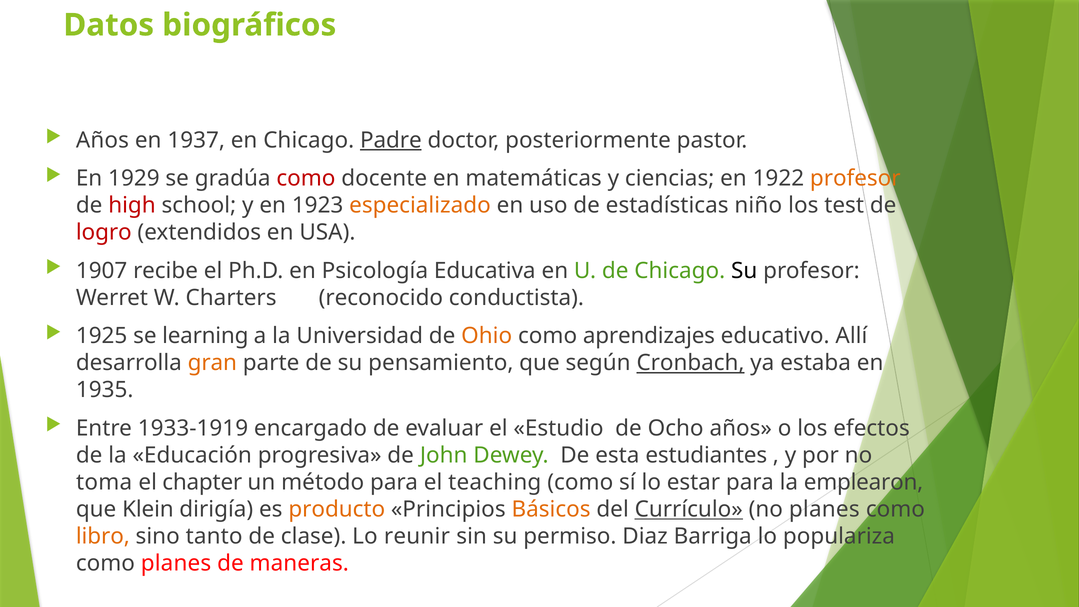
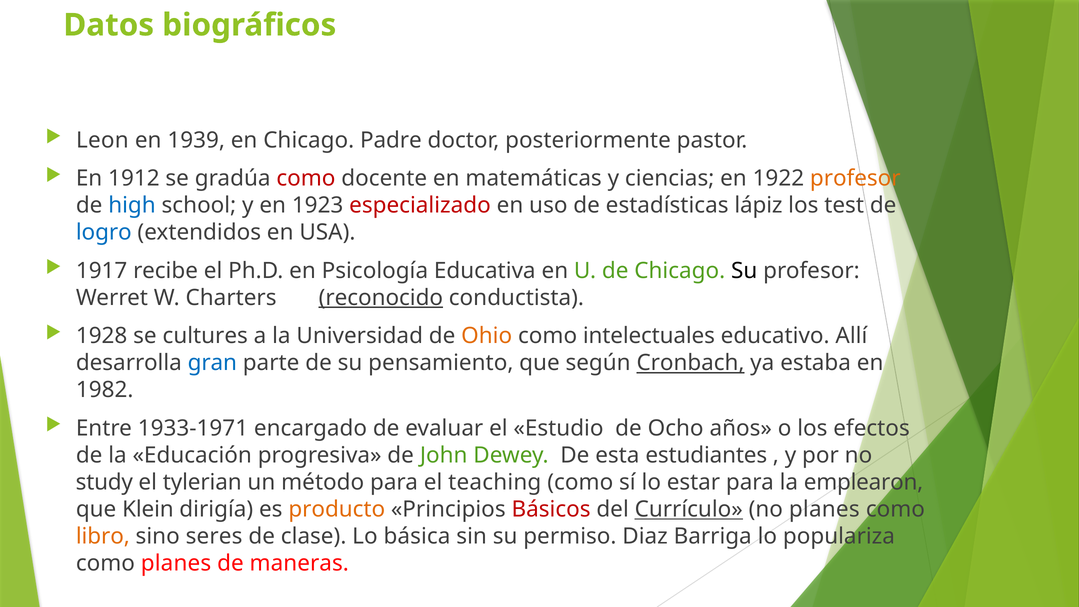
Años at (102, 140): Años -> Leon
1937: 1937 -> 1939
Padre underline: present -> none
1929: 1929 -> 1912
high colour: red -> blue
especializado colour: orange -> red
niño: niño -> lápiz
logro colour: red -> blue
1907: 1907 -> 1917
reconocido underline: none -> present
1925: 1925 -> 1928
learning: learning -> cultures
aprendizajes: aprendizajes -> intelectuales
gran colour: orange -> blue
1935: 1935 -> 1982
1933-1919: 1933-1919 -> 1933-1971
toma: toma -> study
chapter: chapter -> tylerian
Básicos colour: orange -> red
tanto: tanto -> seres
reunir: reunir -> básica
